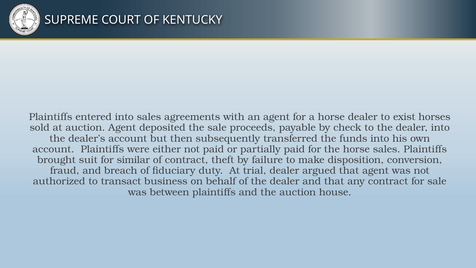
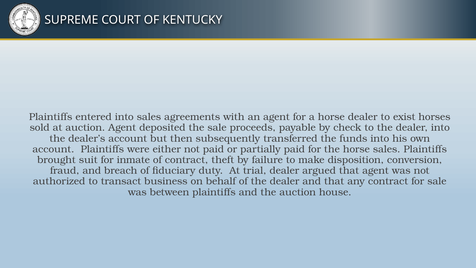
similar: similar -> inmate
